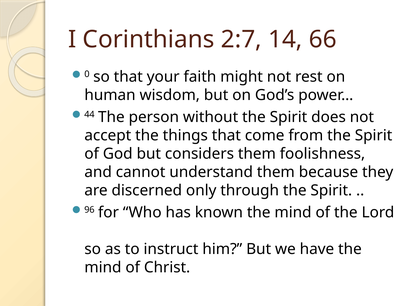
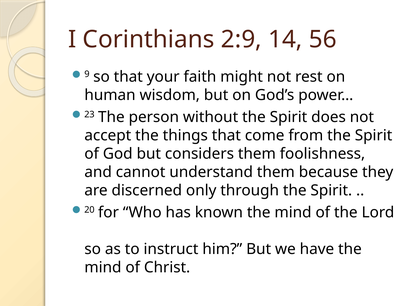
2:7: 2:7 -> 2:9
66: 66 -> 56
0: 0 -> 9
44: 44 -> 23
96: 96 -> 20
